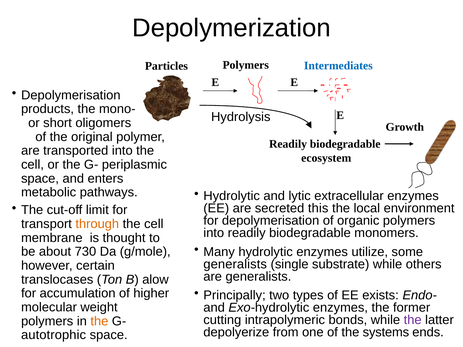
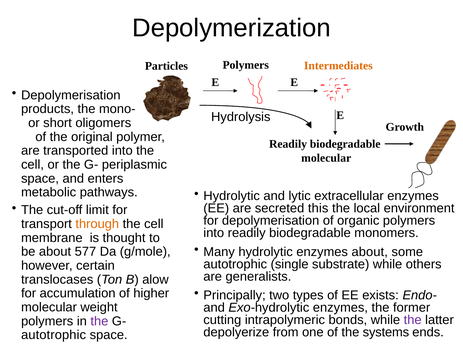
Intermediates colour: blue -> orange
ecosystem at (326, 158): ecosystem -> molecular
enzymes utilize: utilize -> about
730: 730 -> 577
generalists at (235, 264): generalists -> autotrophic
the at (99, 321) colour: orange -> purple
